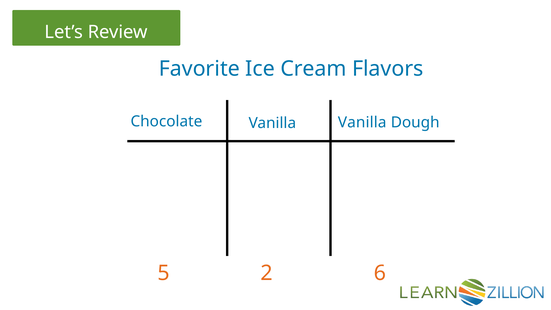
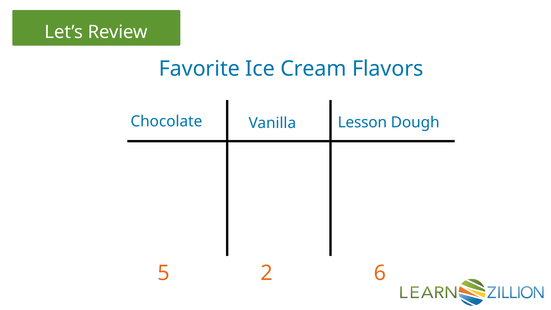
Vanilla Vanilla: Vanilla -> Lesson
